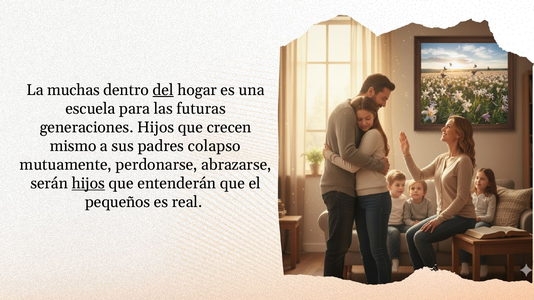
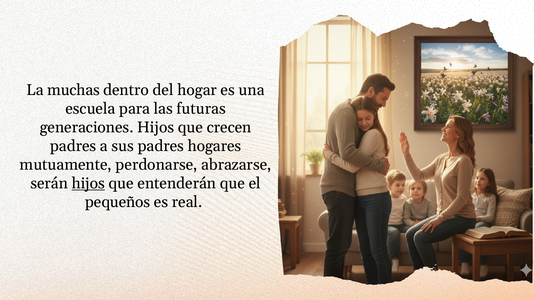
del underline: present -> none
mismo at (73, 146): mismo -> padres
colapso: colapso -> hogares
